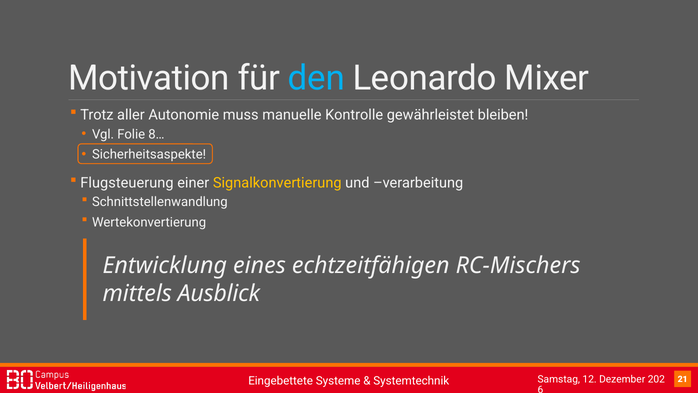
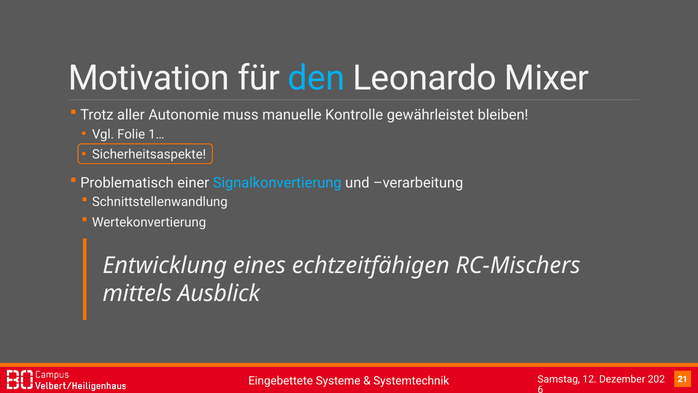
8…: 8… -> 1…
Flugsteuerung: Flugsteuerung -> Problematisch
Signalkonvertierung colour: yellow -> light blue
